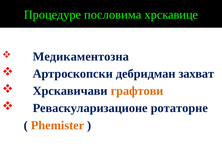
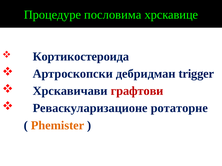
Медикаментозна: Медикаментозна -> Кортикостероида
захват: захват -> trigger
графтови colour: orange -> red
